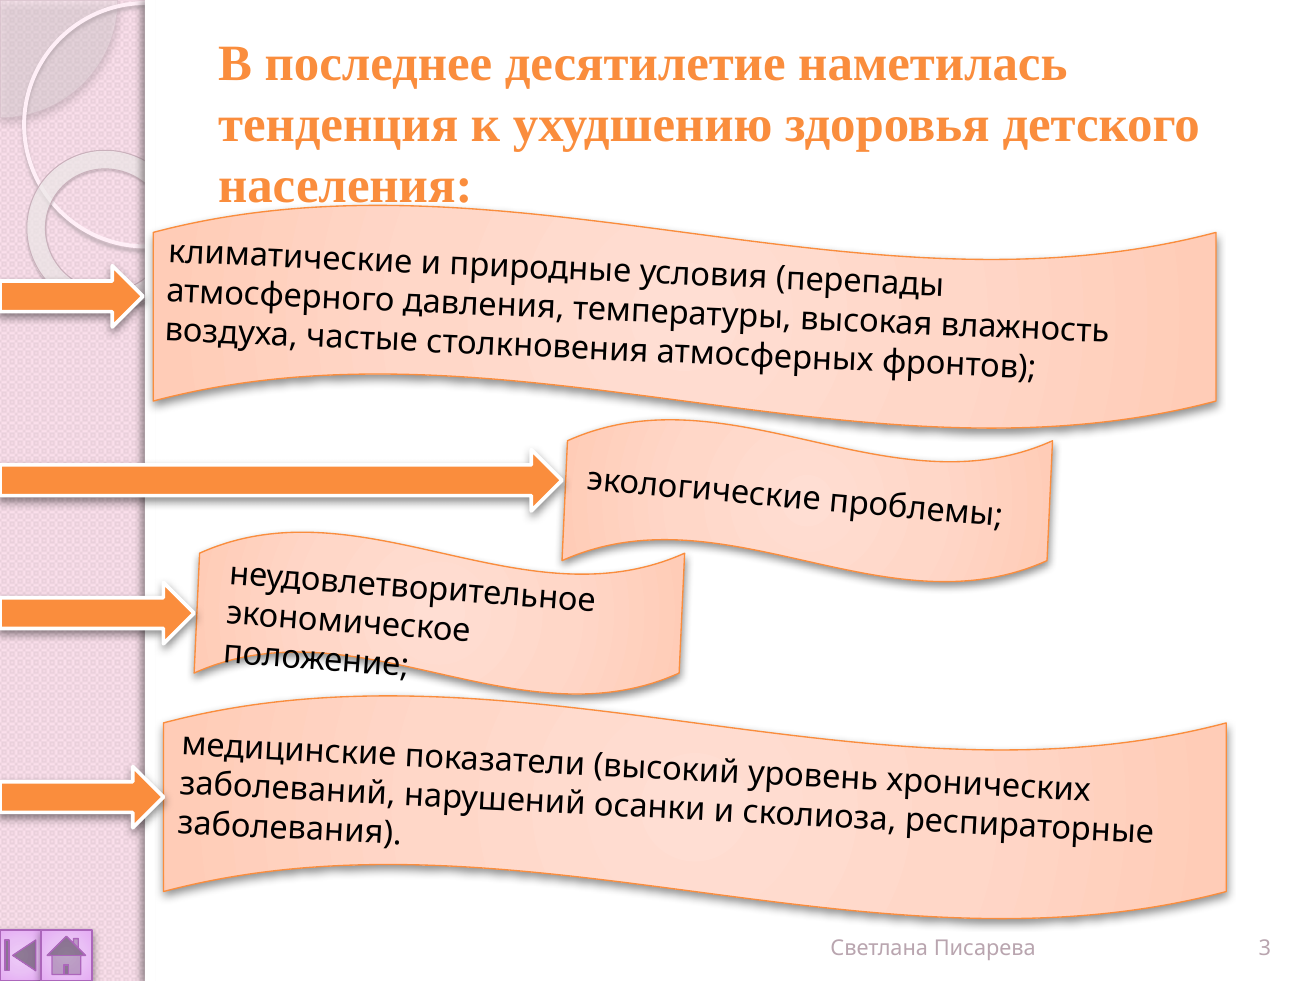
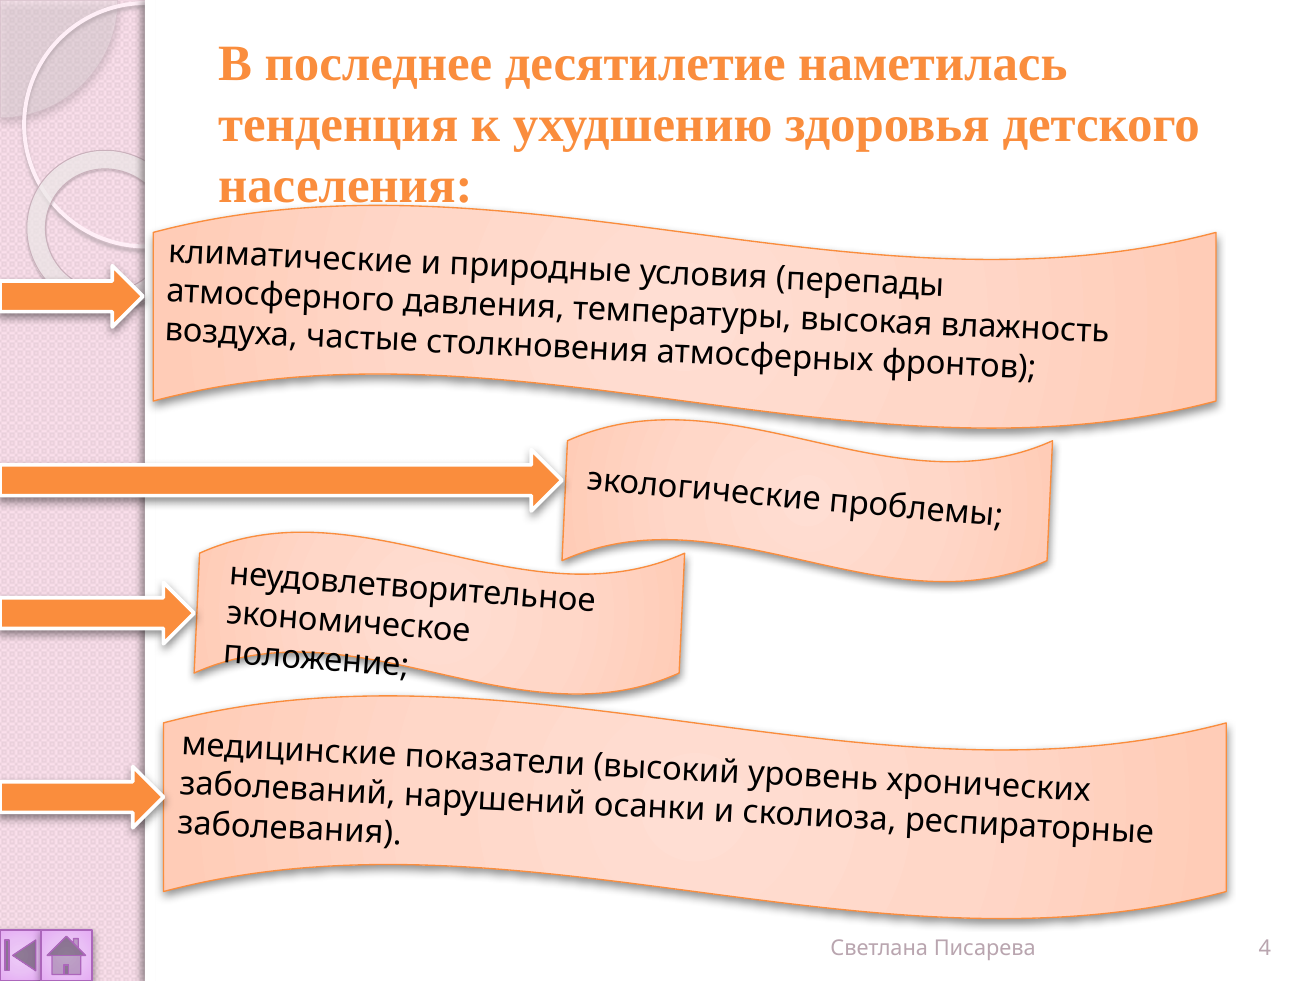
3: 3 -> 4
